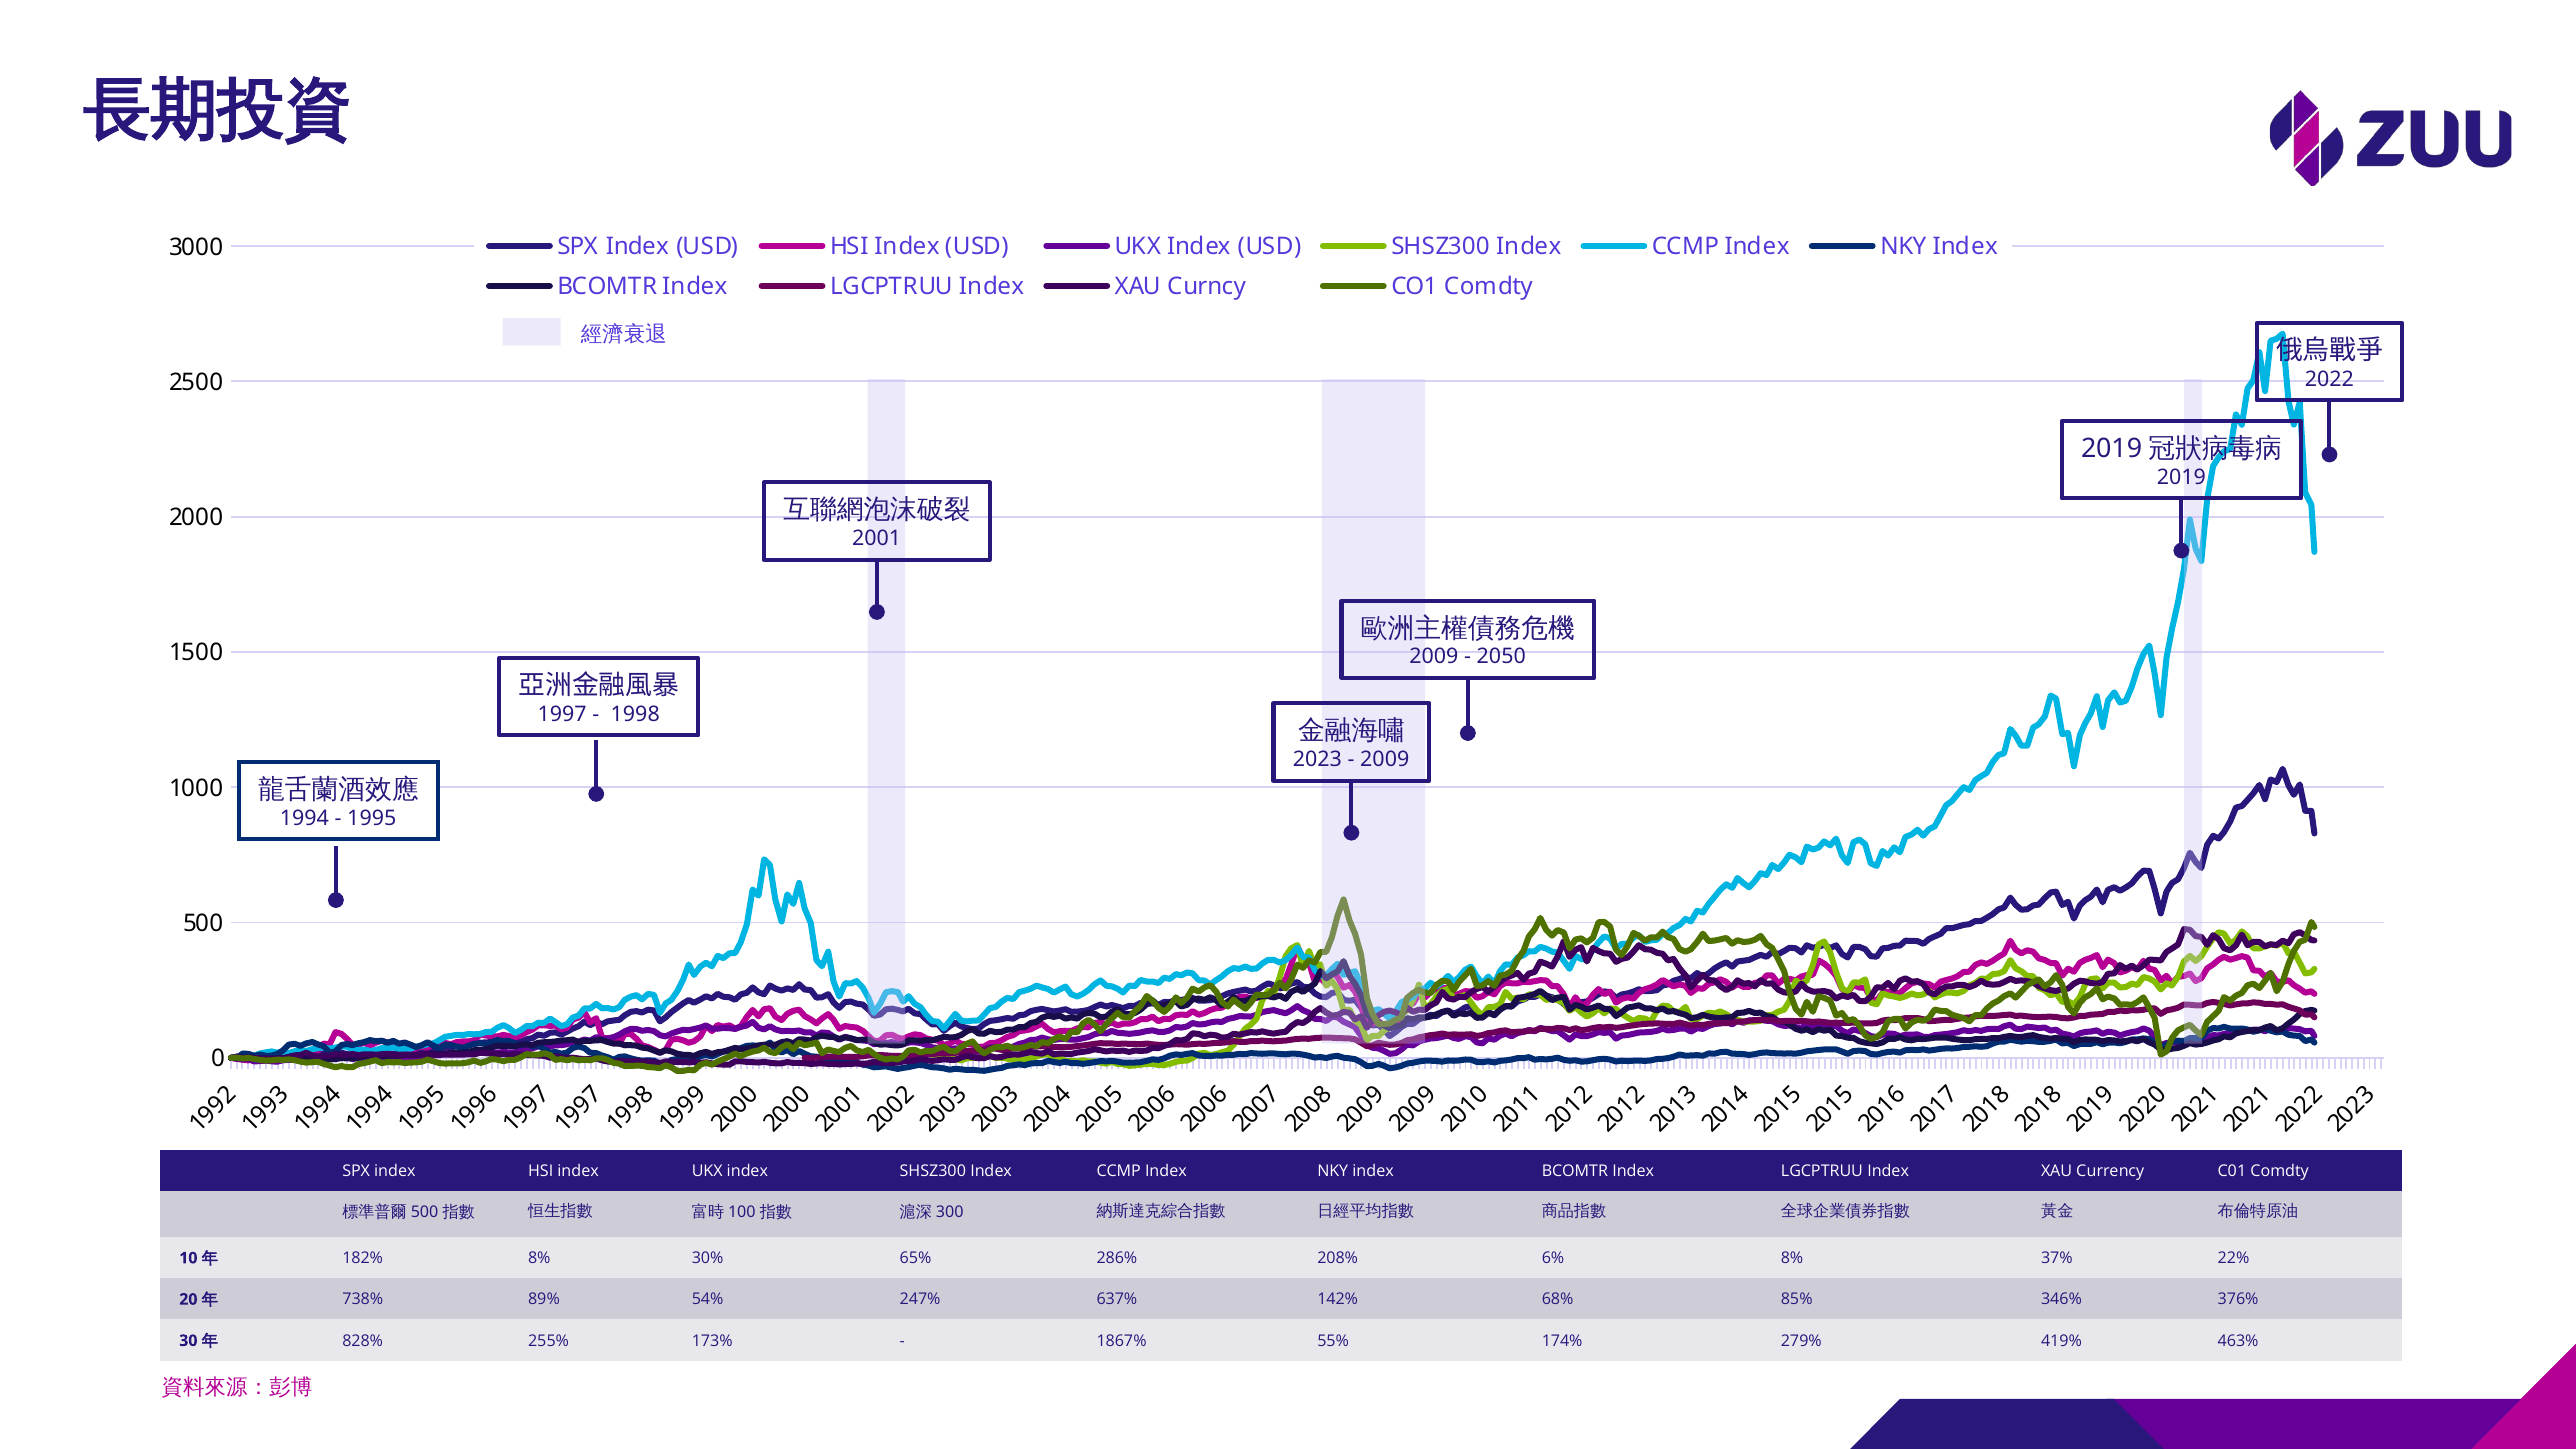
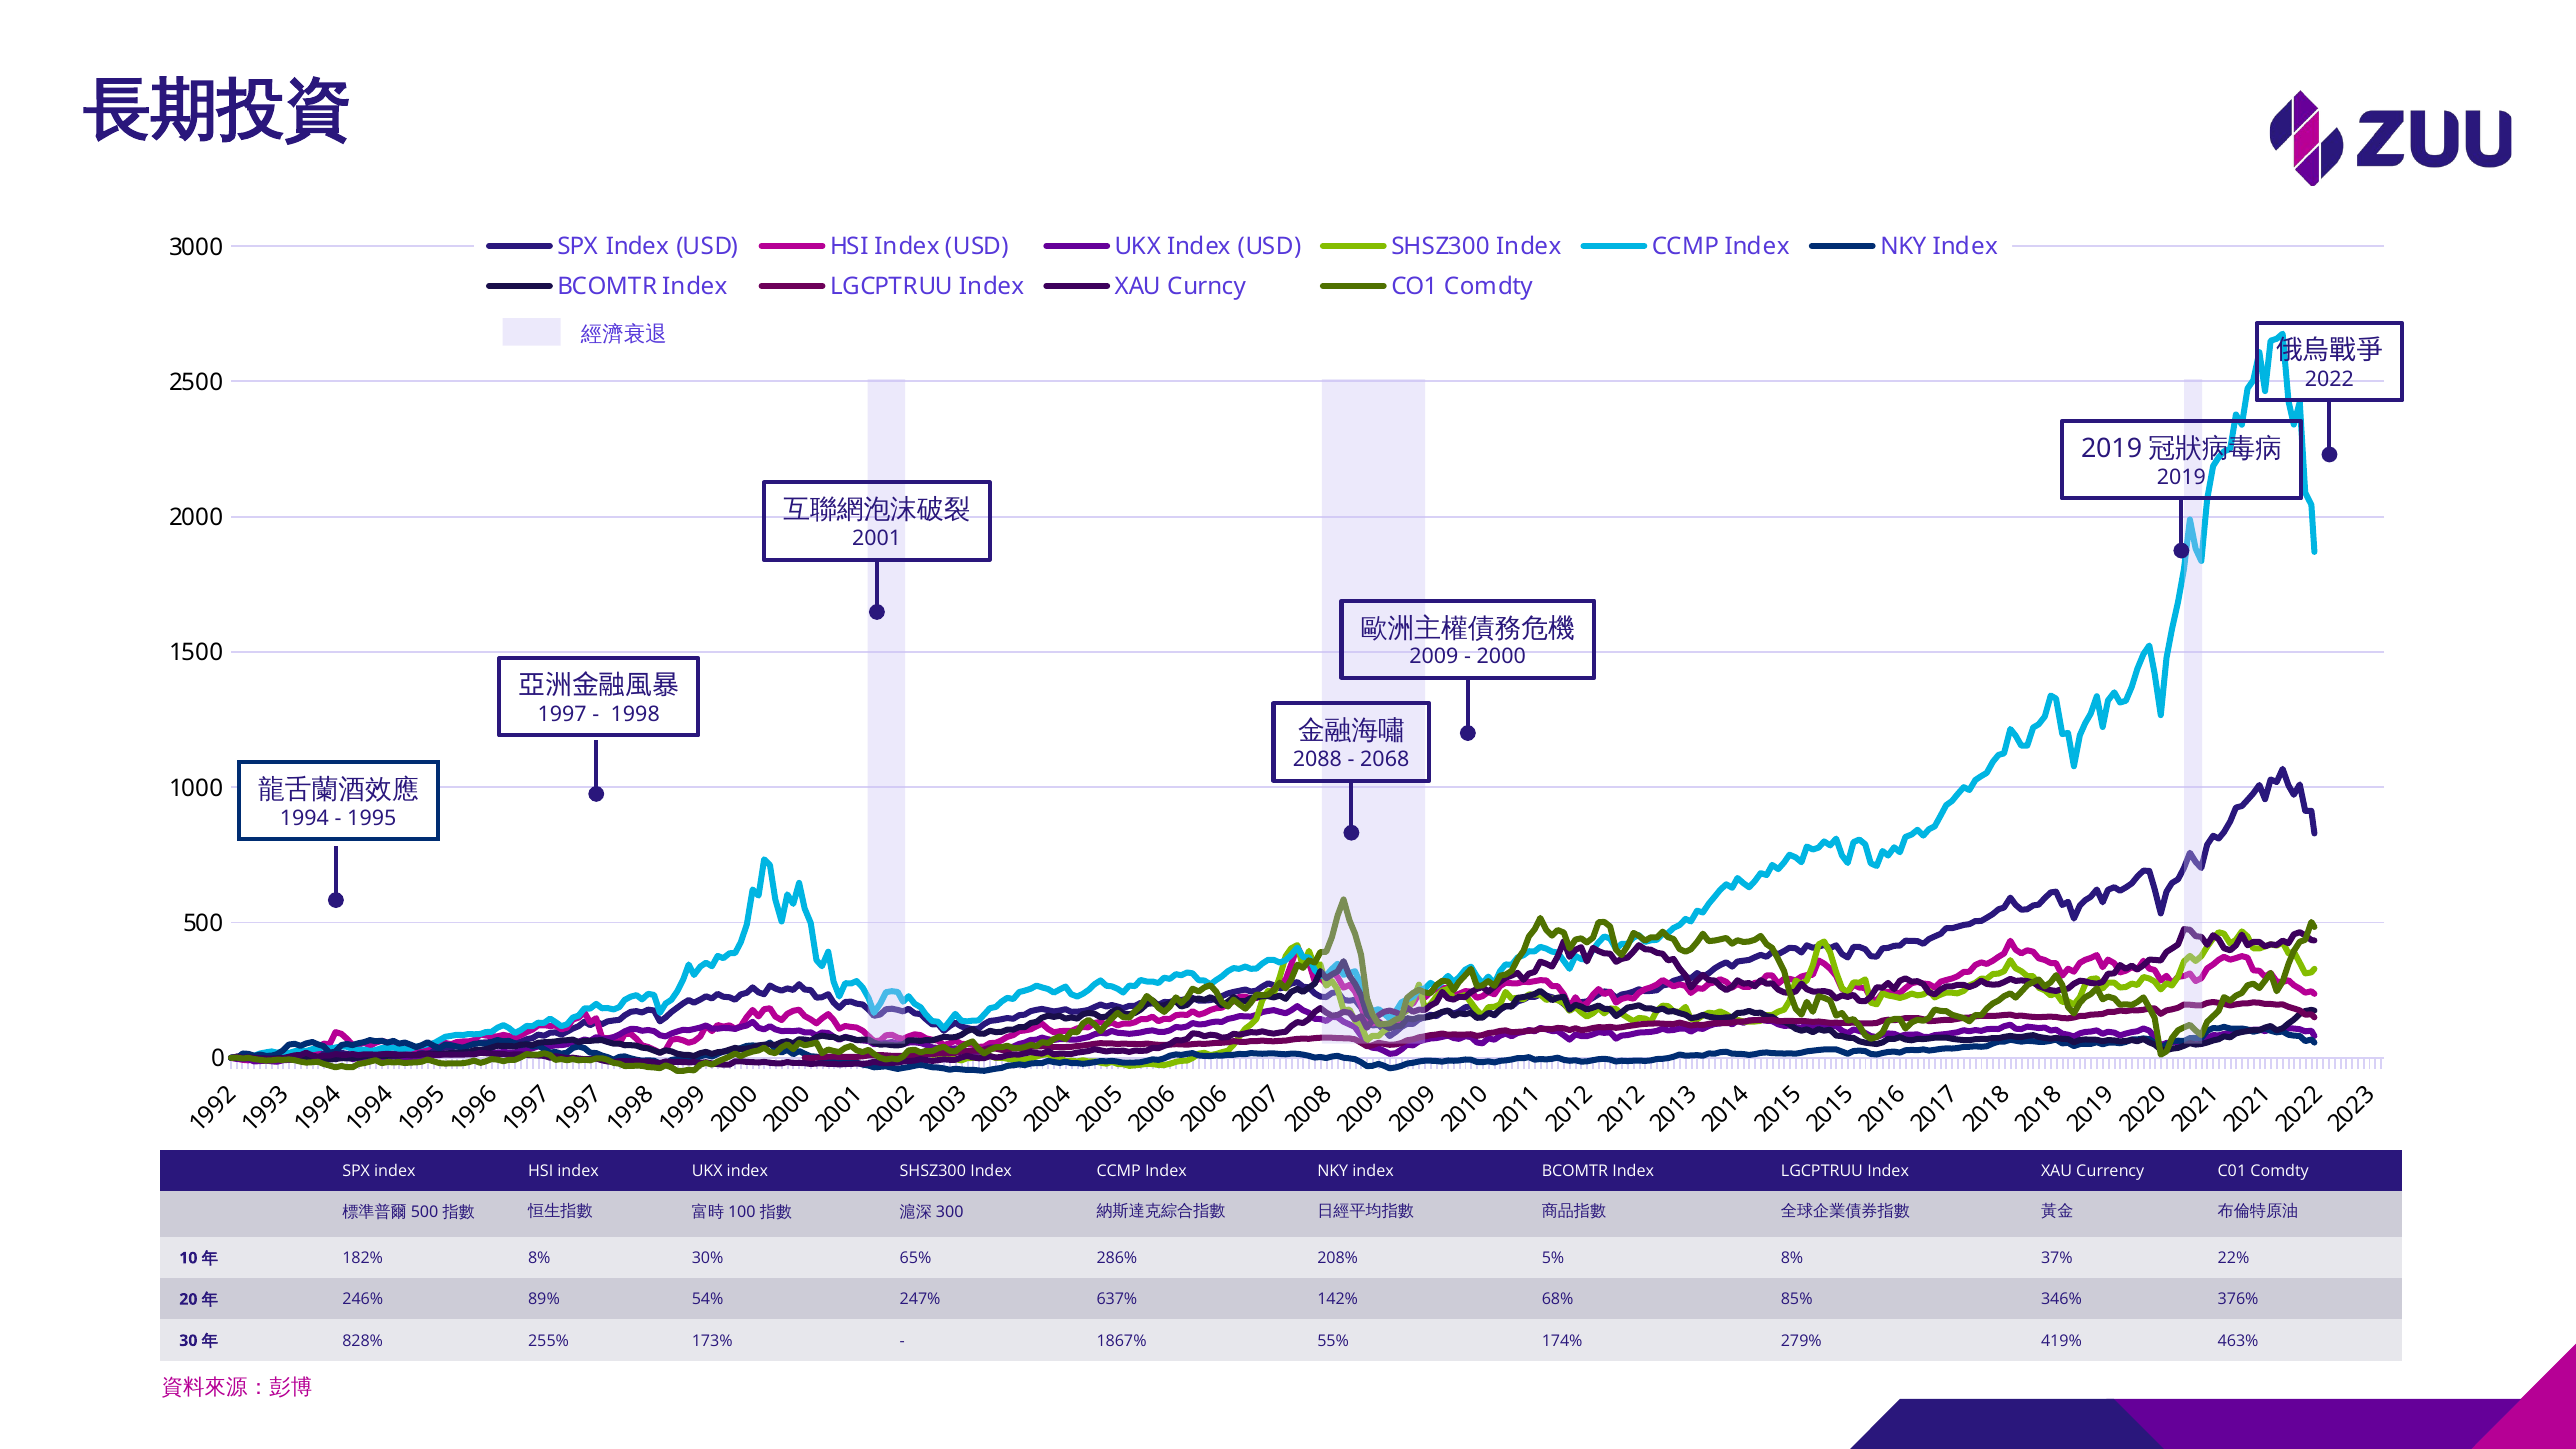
2050 at (1501, 657): 2050 -> 2000
2023: 2023 -> 2088
2009 at (1385, 760): 2009 -> 2068
6%: 6% -> 5%
738%: 738% -> 246%
